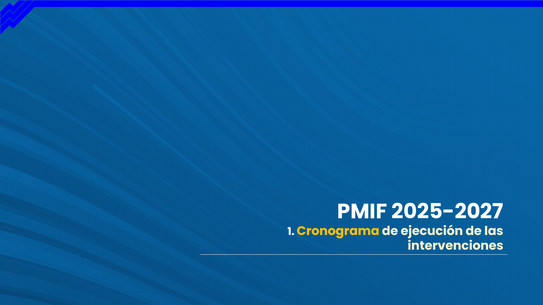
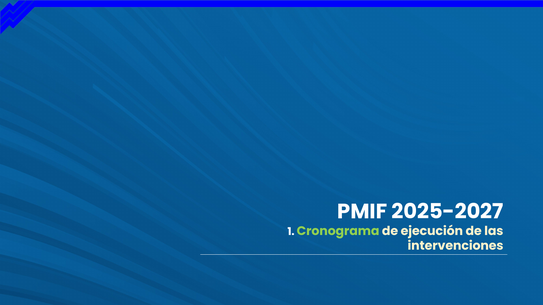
Cronograma colour: yellow -> light green
